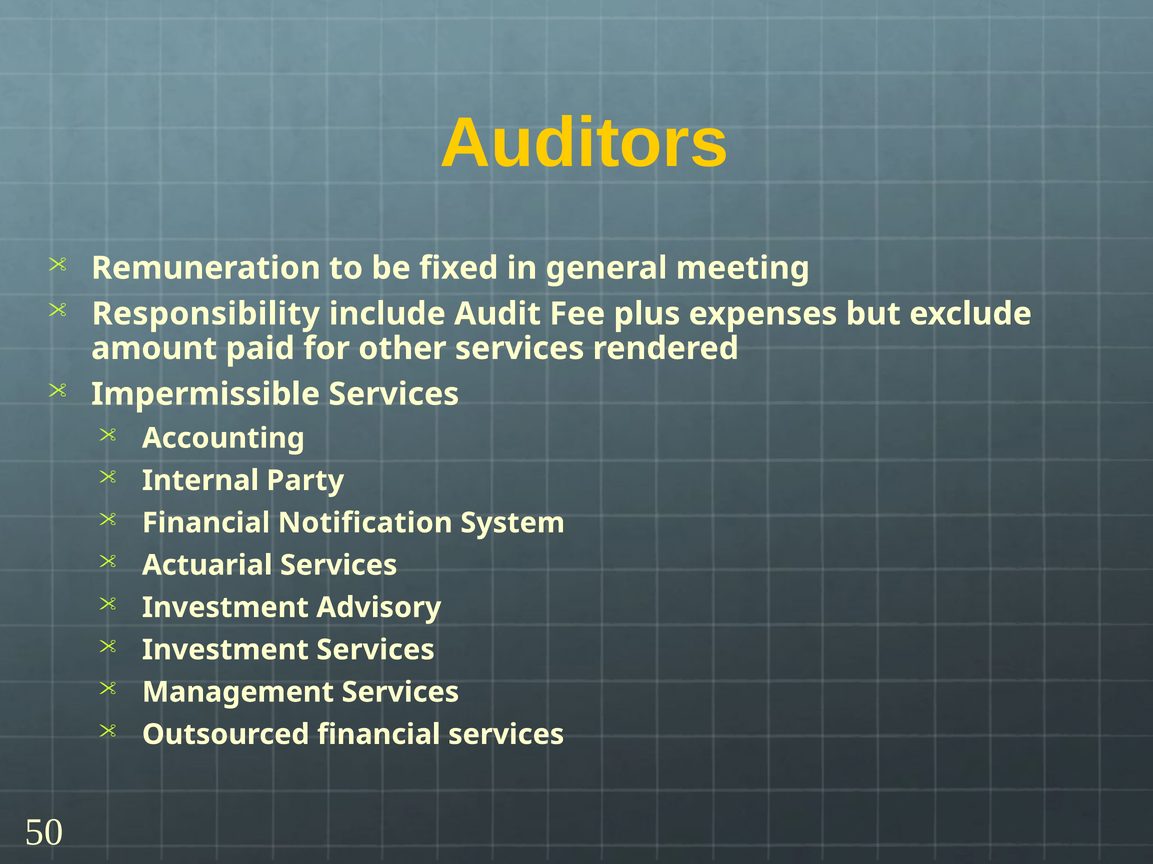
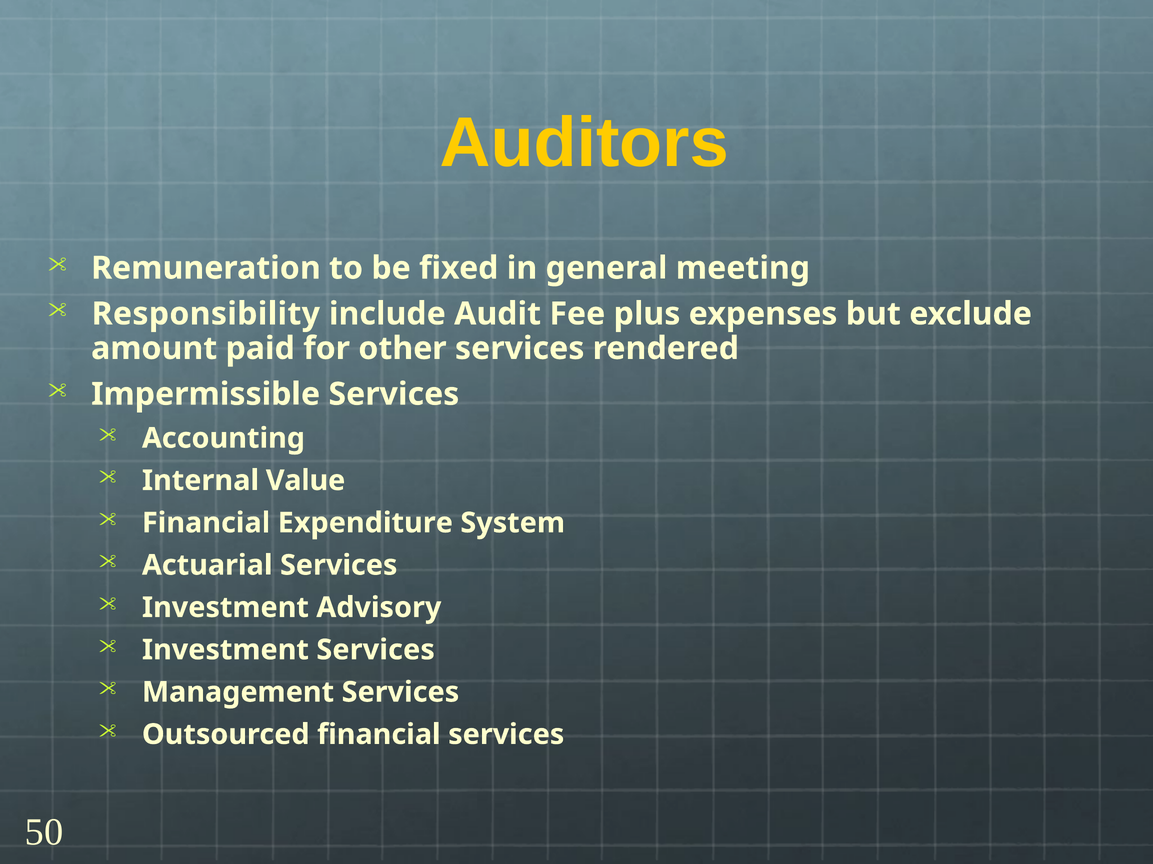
Party: Party -> Value
Notification: Notification -> Expenditure
